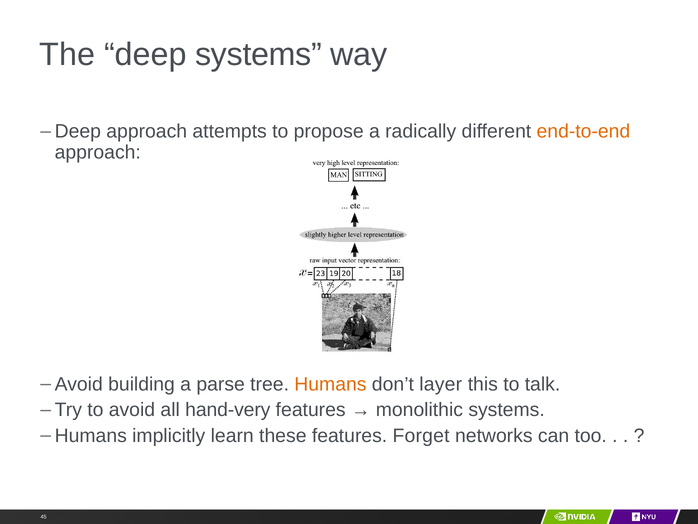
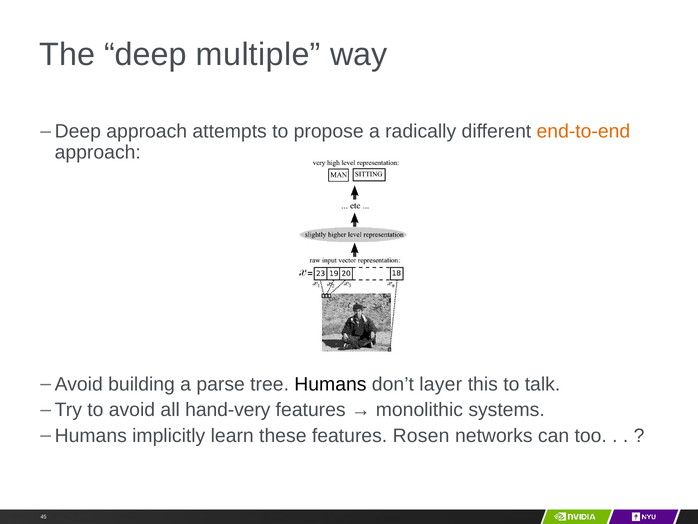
deep systems: systems -> multiple
Humans at (330, 384) colour: orange -> black
Forget: Forget -> Rosen
